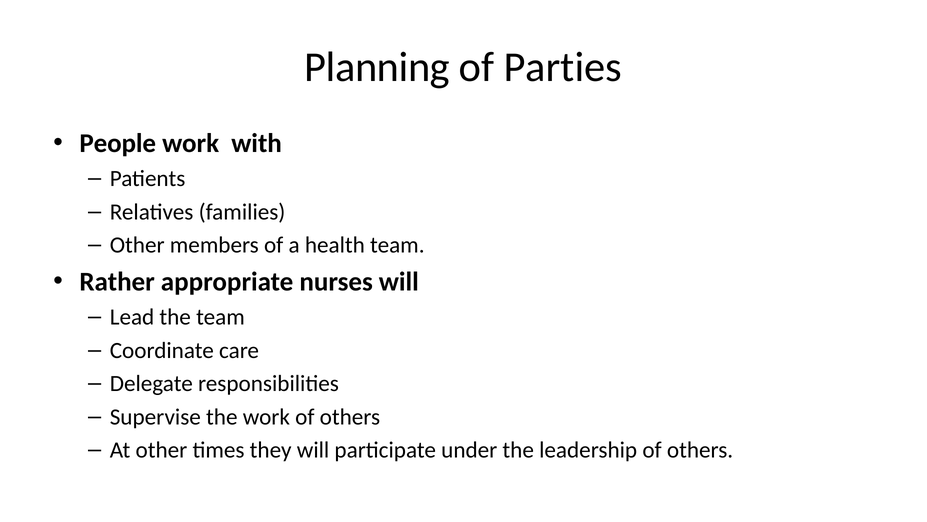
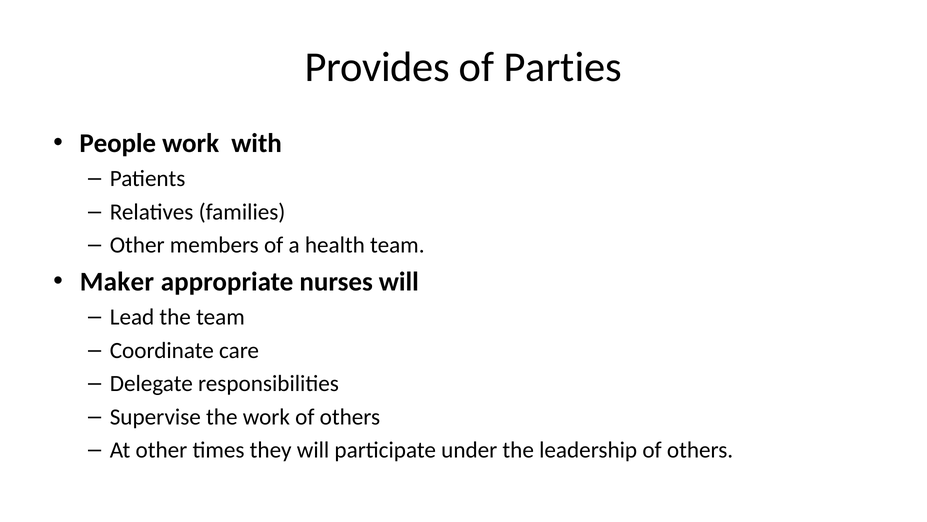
Planning: Planning -> Provides
Rather: Rather -> Maker
